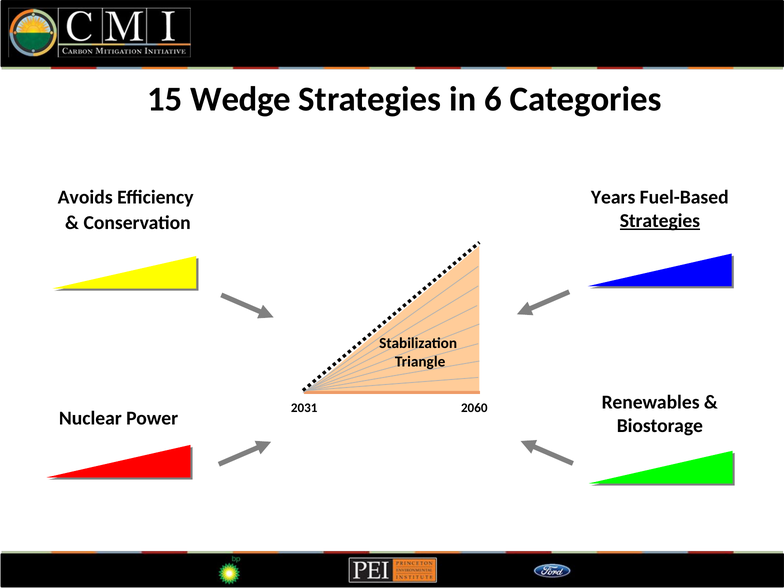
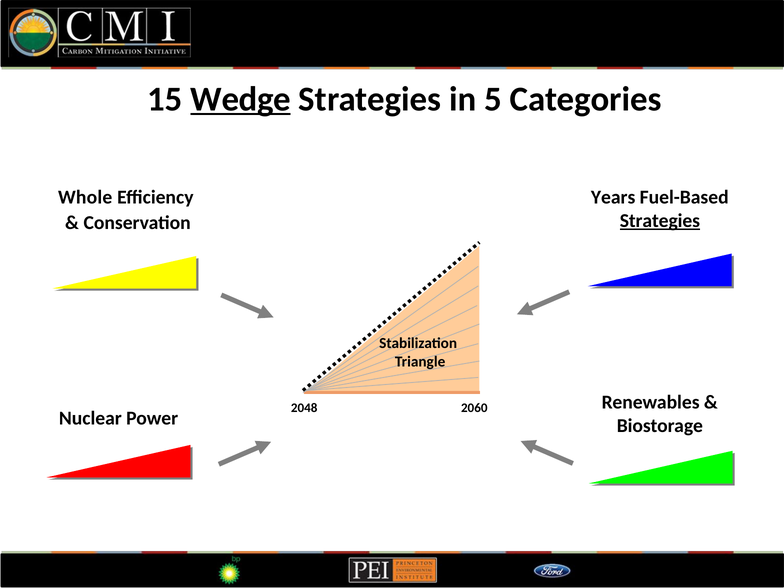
Wedge underline: none -> present
6: 6 -> 5
Avoids: Avoids -> Whole
2031: 2031 -> 2048
